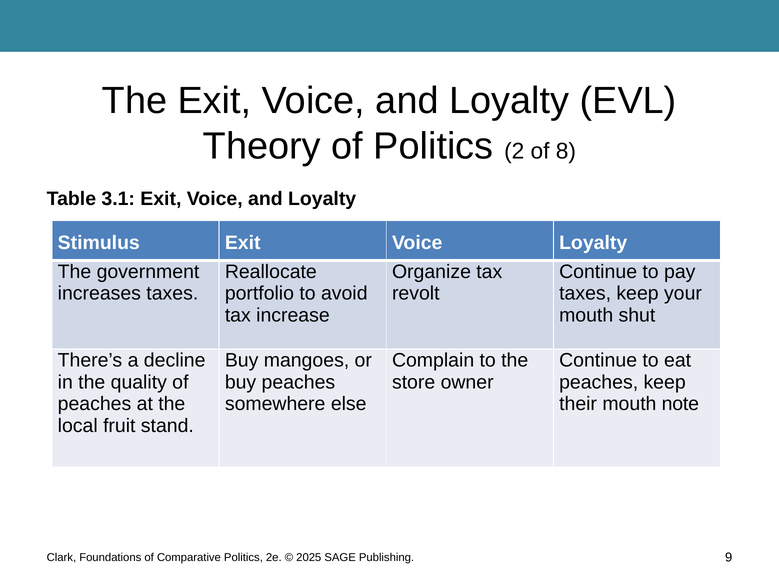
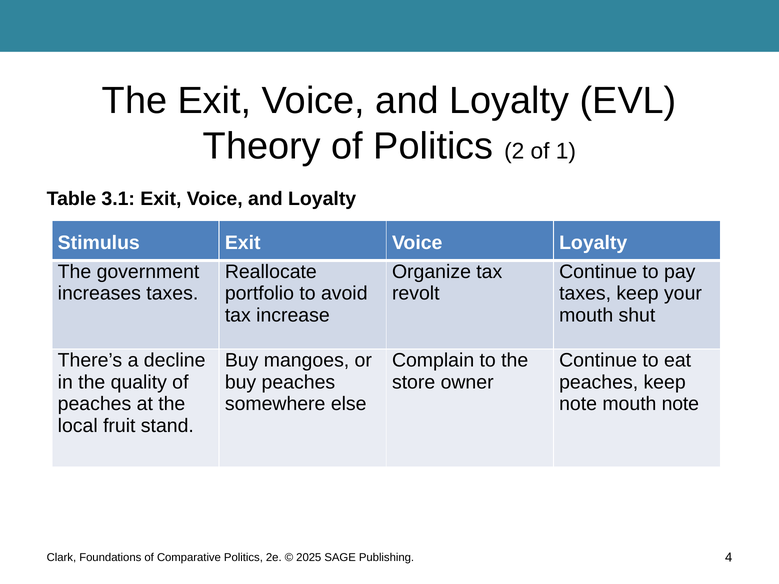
8: 8 -> 1
their at (578, 404): their -> note
9: 9 -> 4
